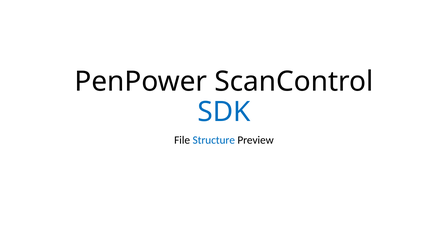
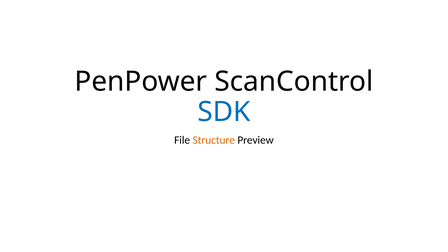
Structure colour: blue -> orange
